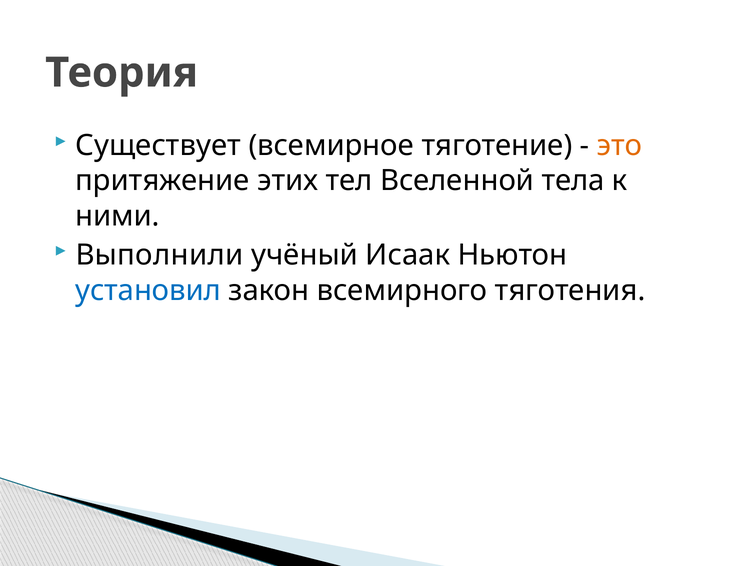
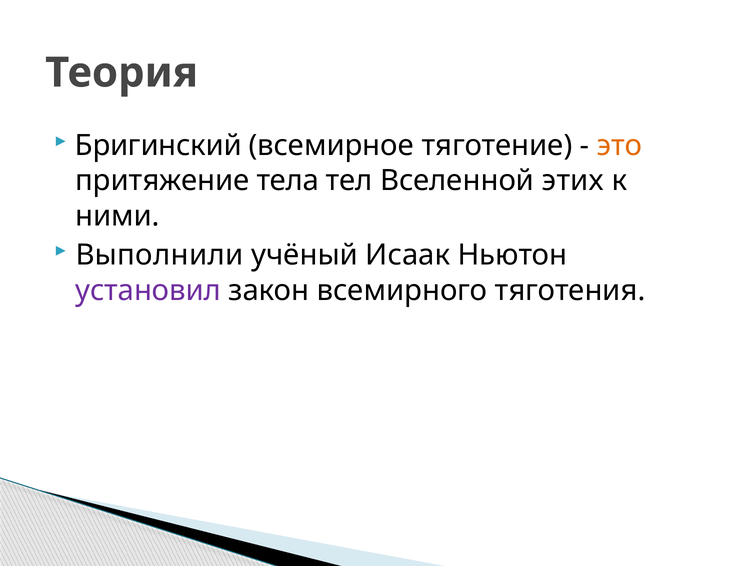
Существует: Существует -> Бригинский
этих: этих -> тела
тела: тела -> этих
установил colour: blue -> purple
